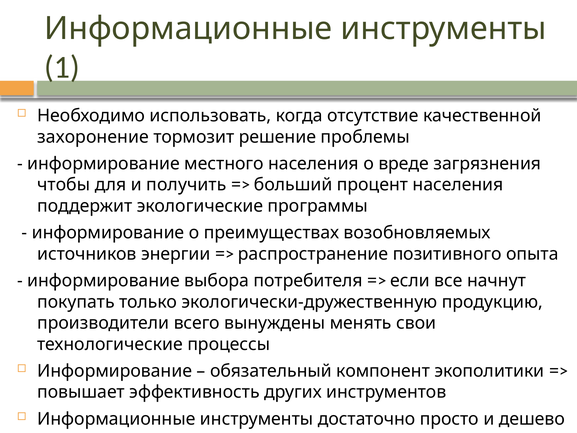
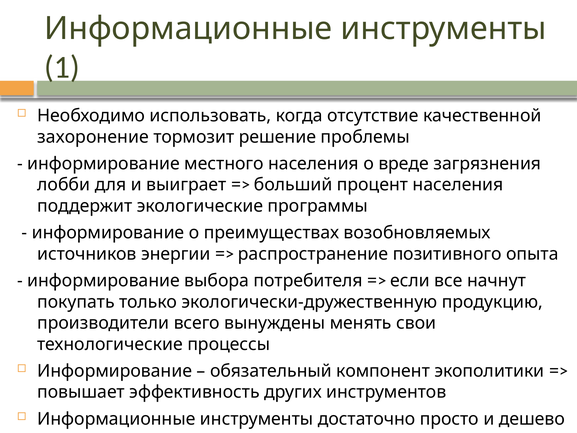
чтобы: чтобы -> лобби
получить: получить -> выиграет
